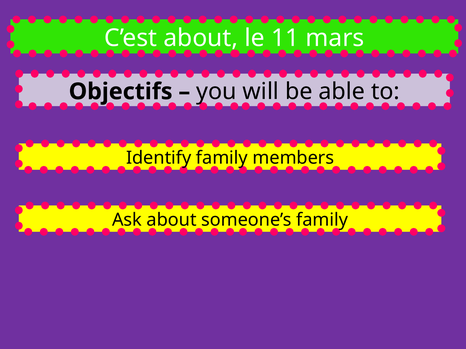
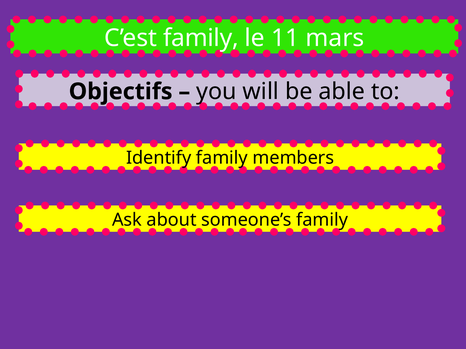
C’est about: about -> family
